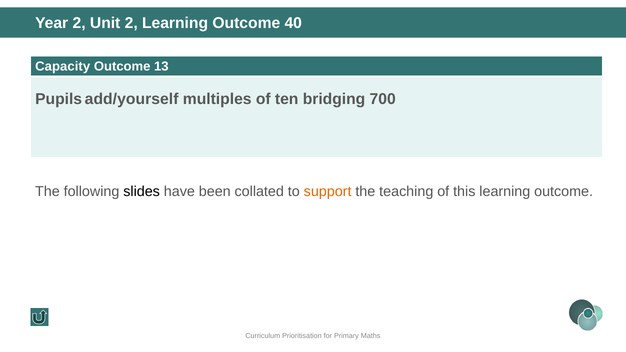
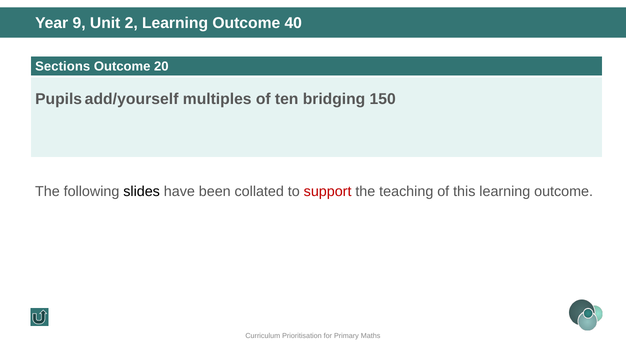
Year 2: 2 -> 9
Capacity: Capacity -> Sections
13: 13 -> 20
700: 700 -> 150
support colour: orange -> red
